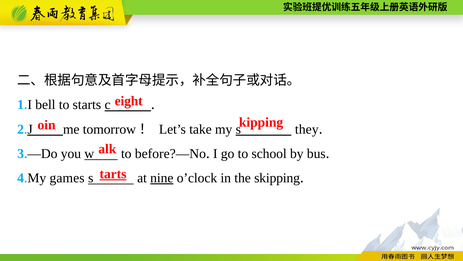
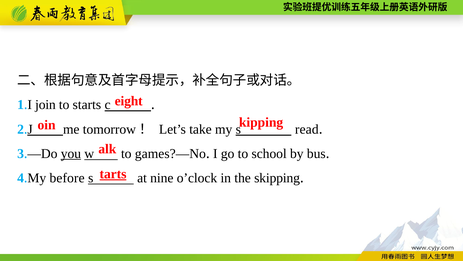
bell: bell -> join
they: they -> read
you underline: none -> present
before?—No: before?—No -> games?—No
games: games -> before
nine underline: present -> none
